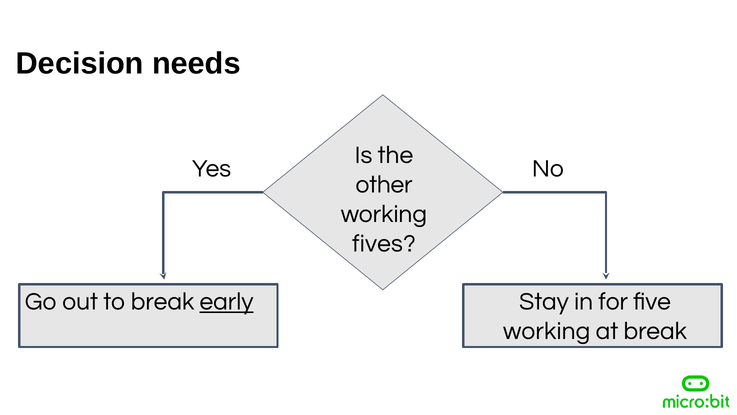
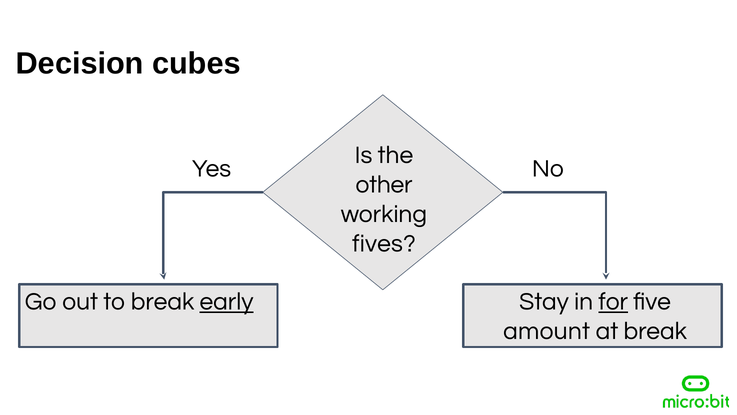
needs: needs -> cubes
for underline: none -> present
working at (547, 331): working -> amount
